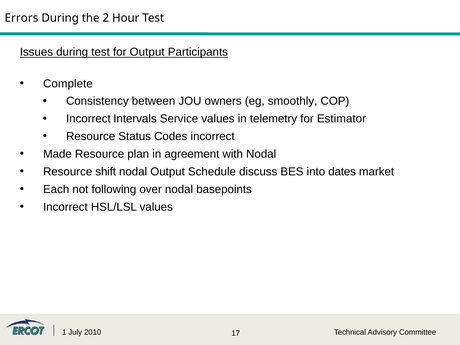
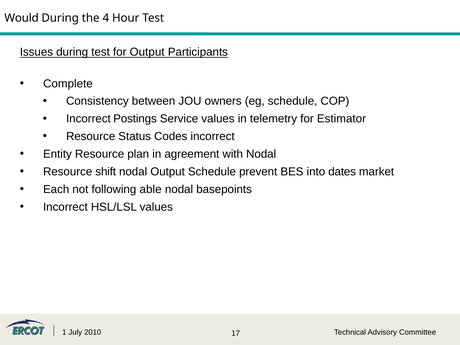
Errors: Errors -> Would
2: 2 -> 4
eg smoothly: smoothly -> schedule
Intervals: Intervals -> Postings
Made: Made -> Entity
discuss: discuss -> prevent
over: over -> able
